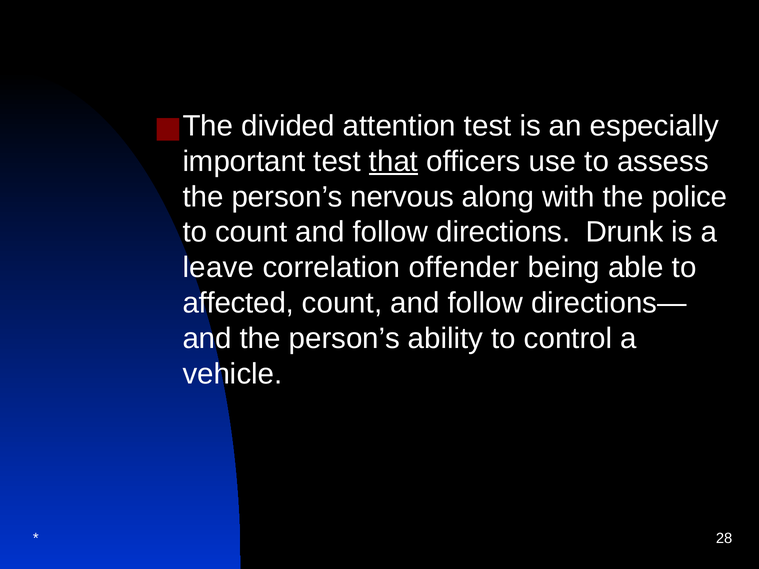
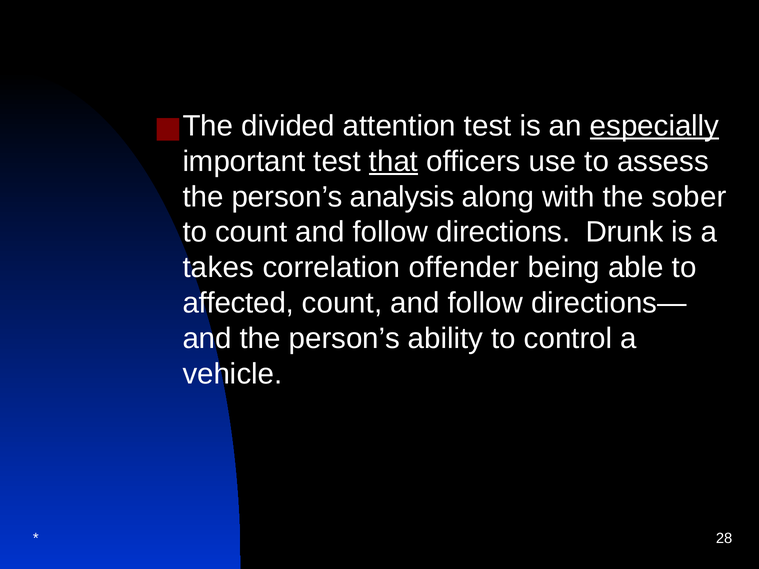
especially underline: none -> present
nervous: nervous -> analysis
police: police -> sober
leave: leave -> takes
